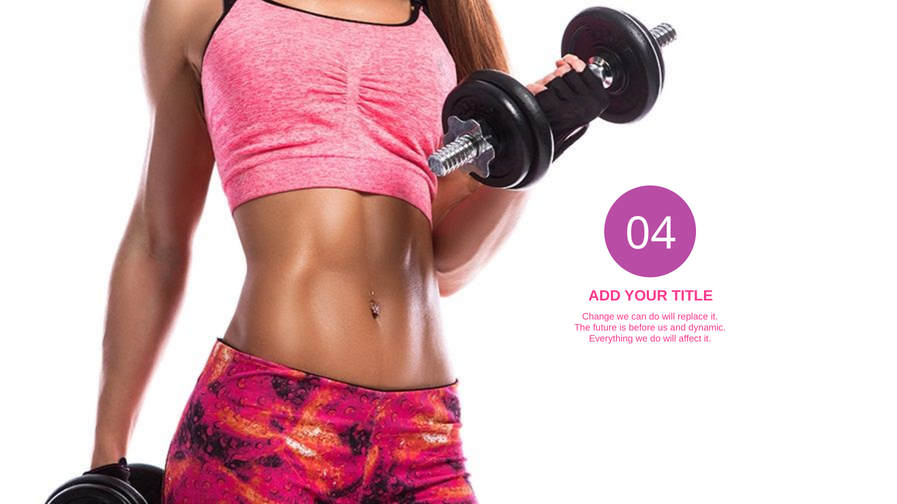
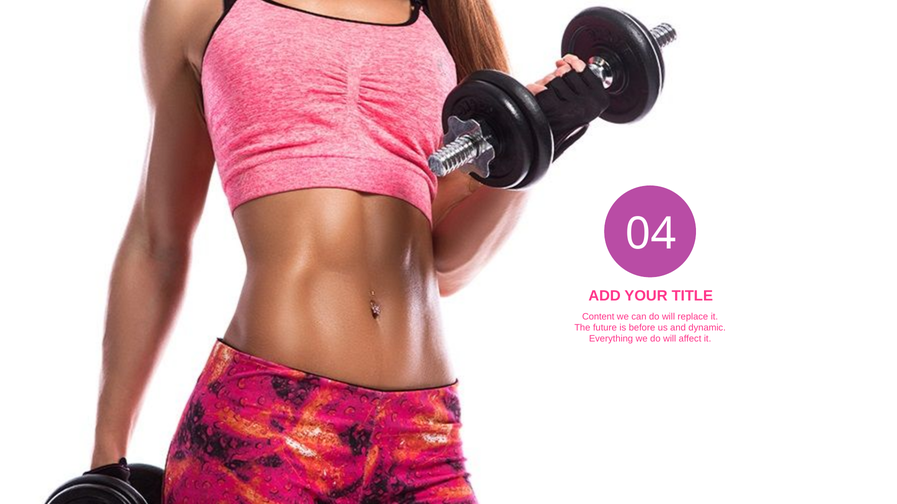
Change: Change -> Content
